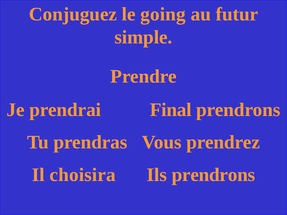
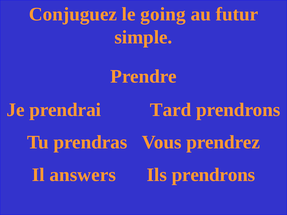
Final: Final -> Tard
choisira: choisira -> answers
